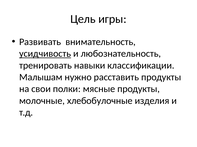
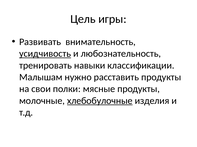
хлебобулочные underline: none -> present
